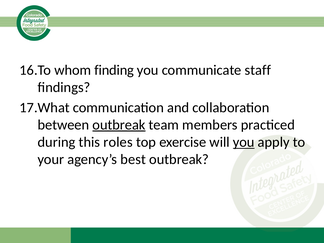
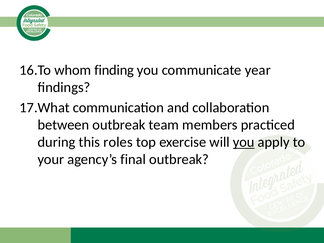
staff: staff -> year
outbreak at (119, 125) underline: present -> none
best: best -> final
